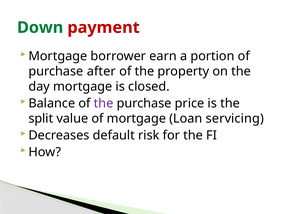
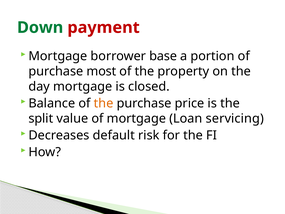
earn: earn -> base
after: after -> most
the at (104, 103) colour: purple -> orange
